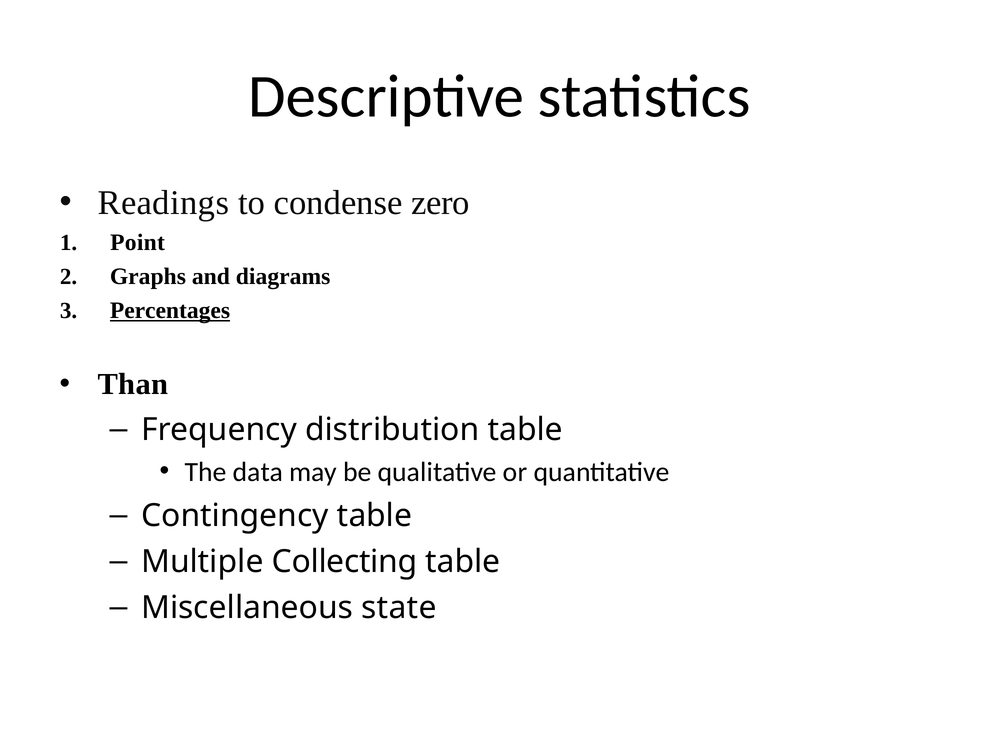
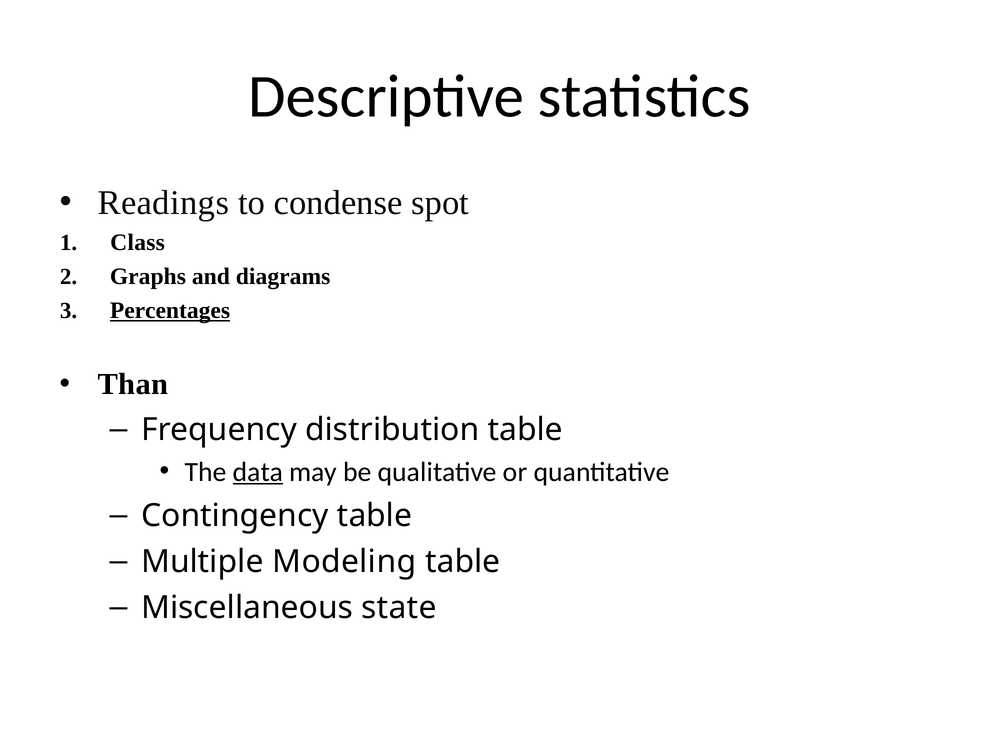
zero: zero -> spot
Point: Point -> Class
data underline: none -> present
Collecting: Collecting -> Modeling
